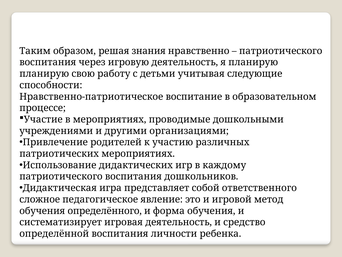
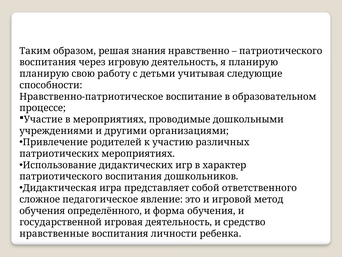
каждому: каждому -> характер
систематизирует: систематизирует -> государственной
определённой: определённой -> нравственные
